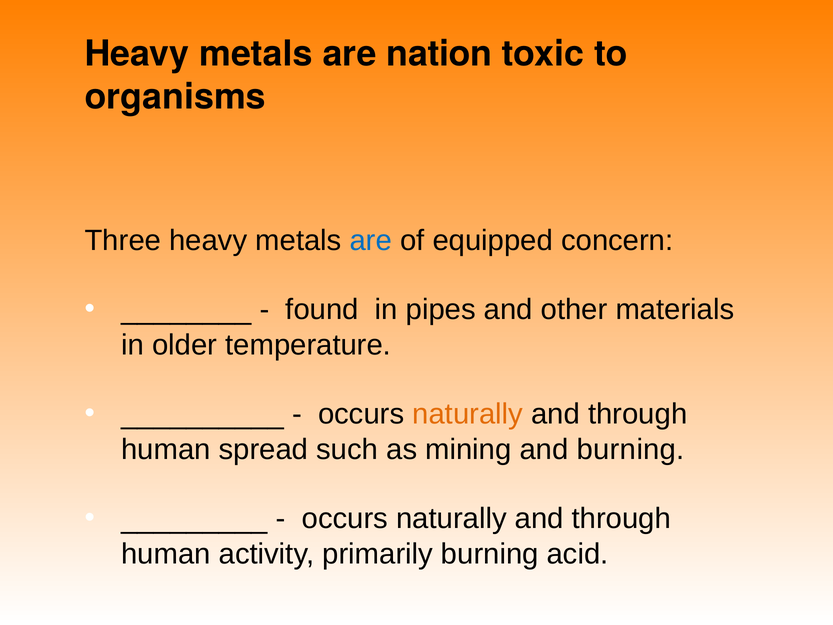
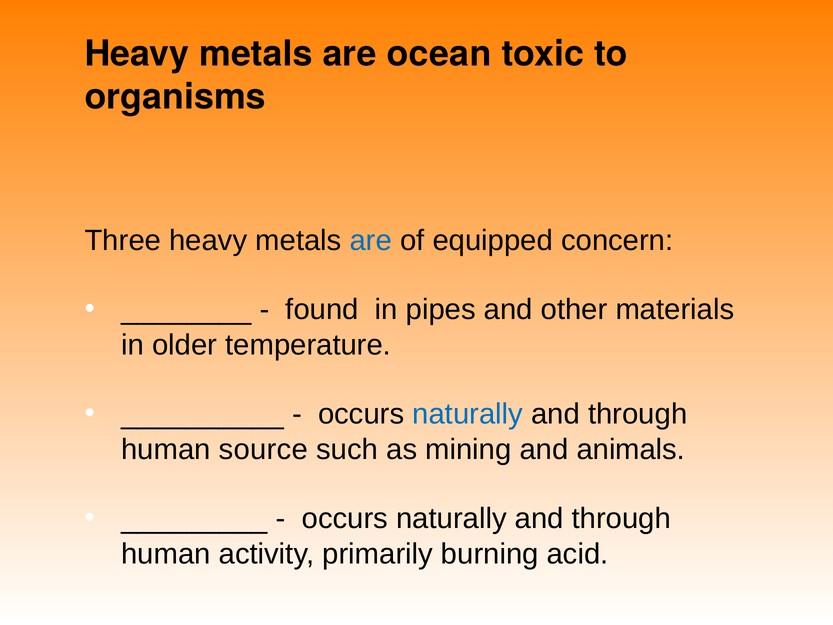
nation: nation -> ocean
naturally at (468, 414) colour: orange -> blue
spread: spread -> source
and burning: burning -> animals
